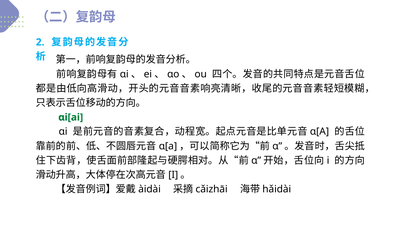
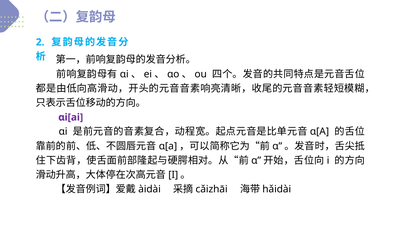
ɑi[ai colour: green -> purple
